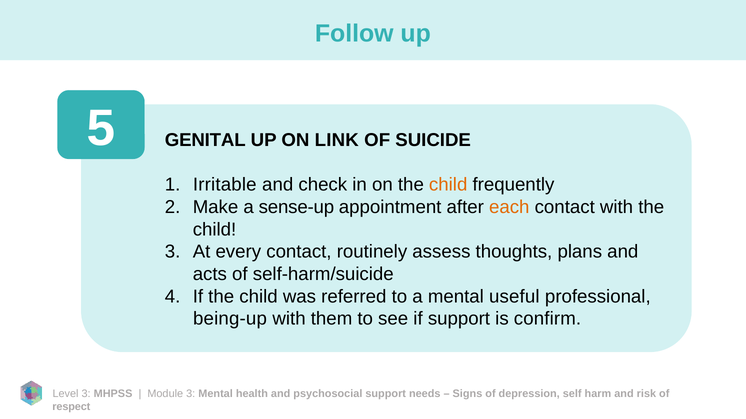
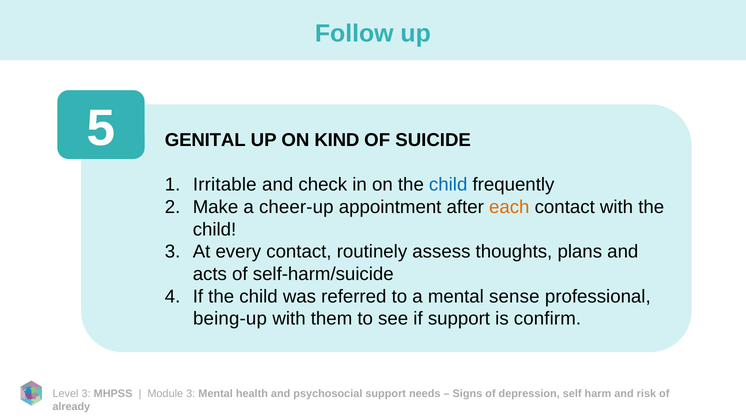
LINK: LINK -> KIND
child at (448, 185) colour: orange -> blue
sense-up: sense-up -> cheer-up
useful: useful -> sense
respect: respect -> already
